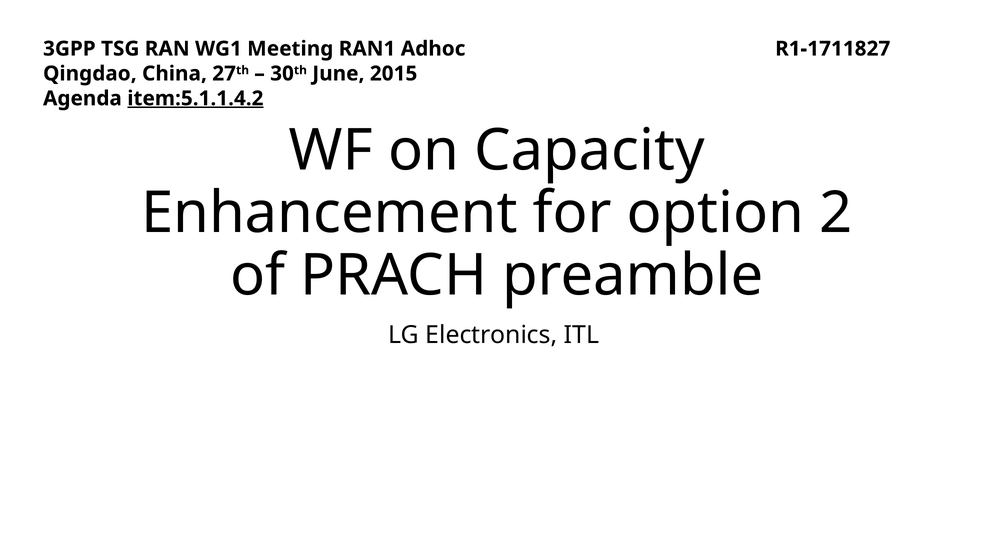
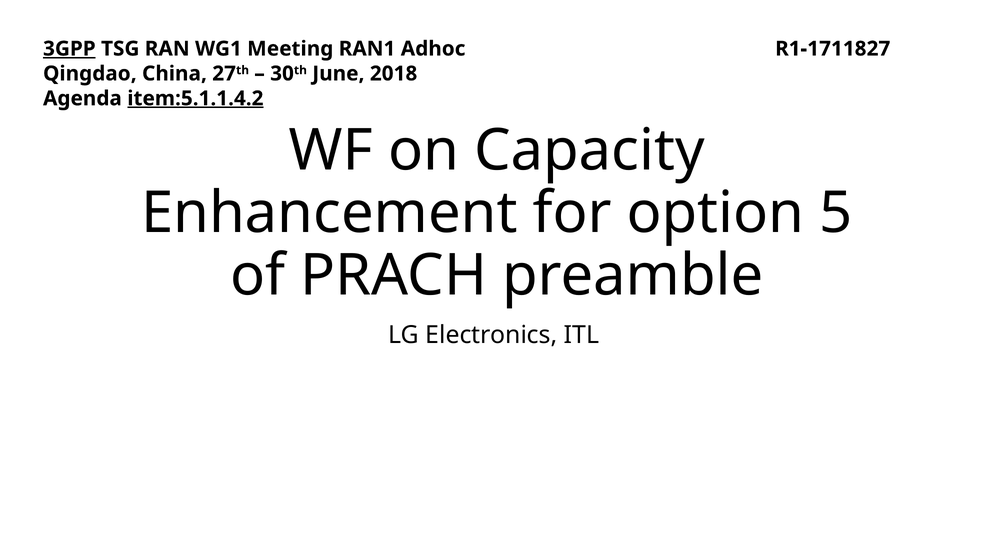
3GPP underline: none -> present
2015: 2015 -> 2018
2: 2 -> 5
